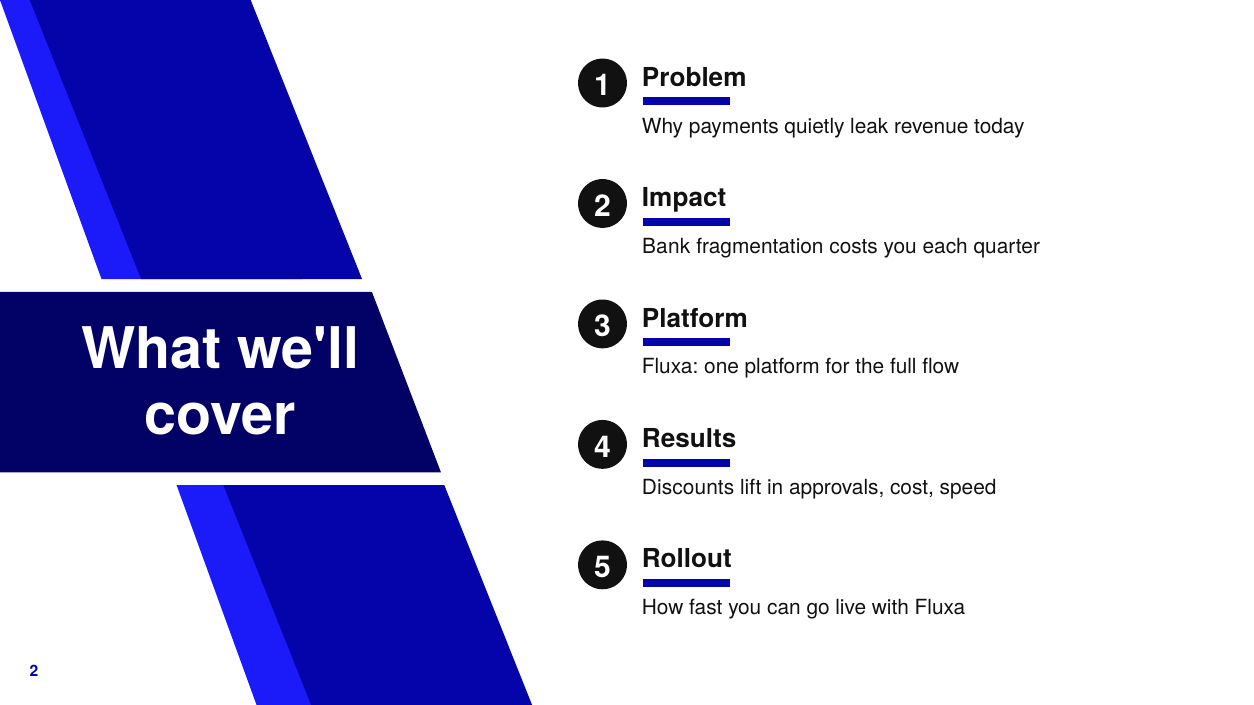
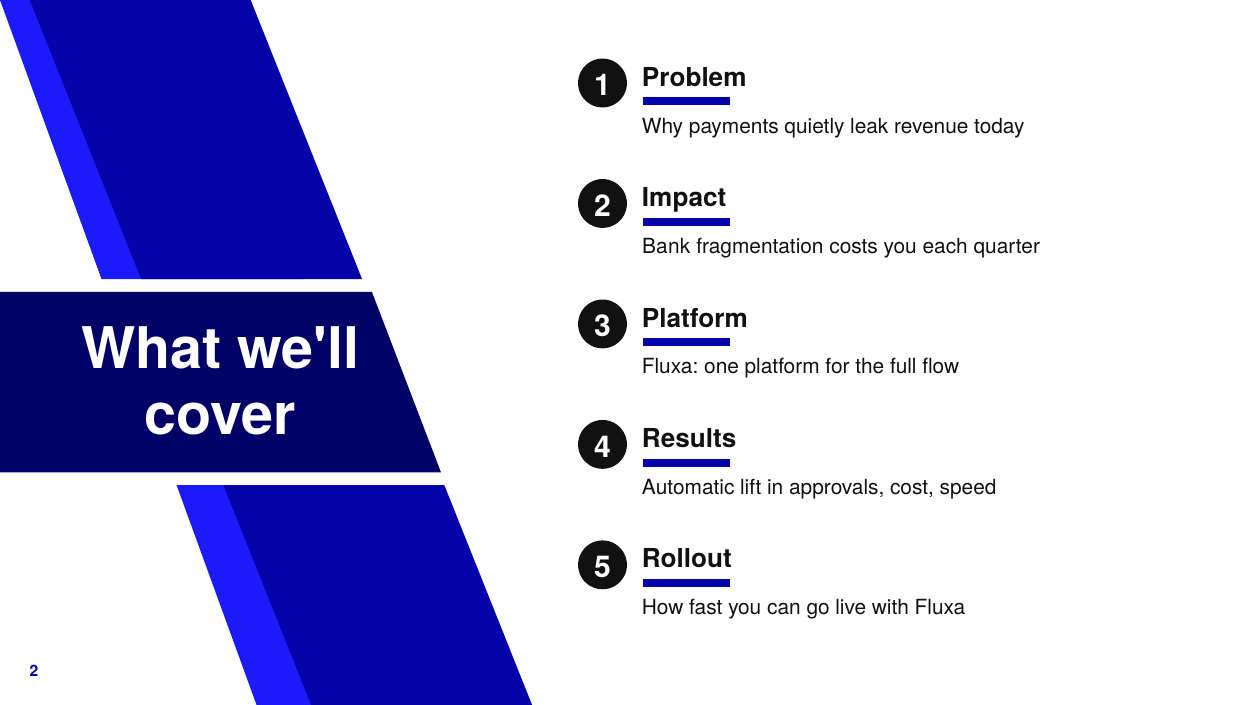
Discounts: Discounts -> Automatic
